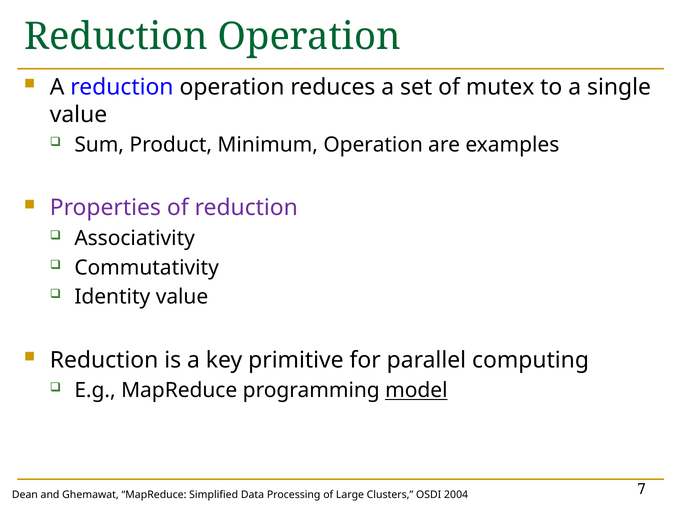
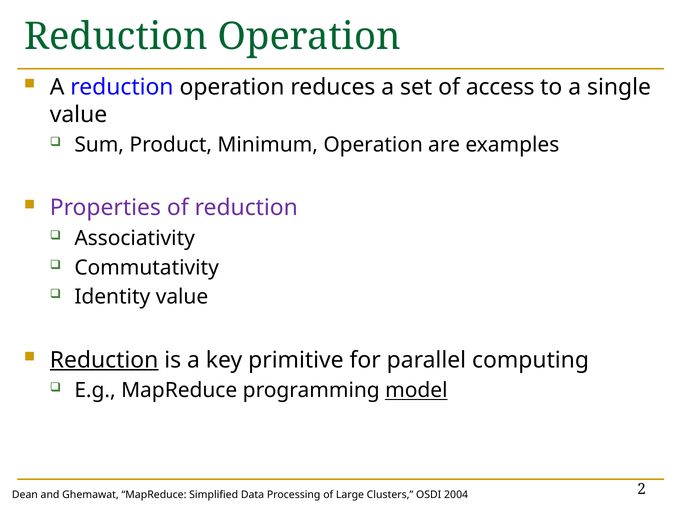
mutex: mutex -> access
Reduction at (104, 360) underline: none -> present
7: 7 -> 2
